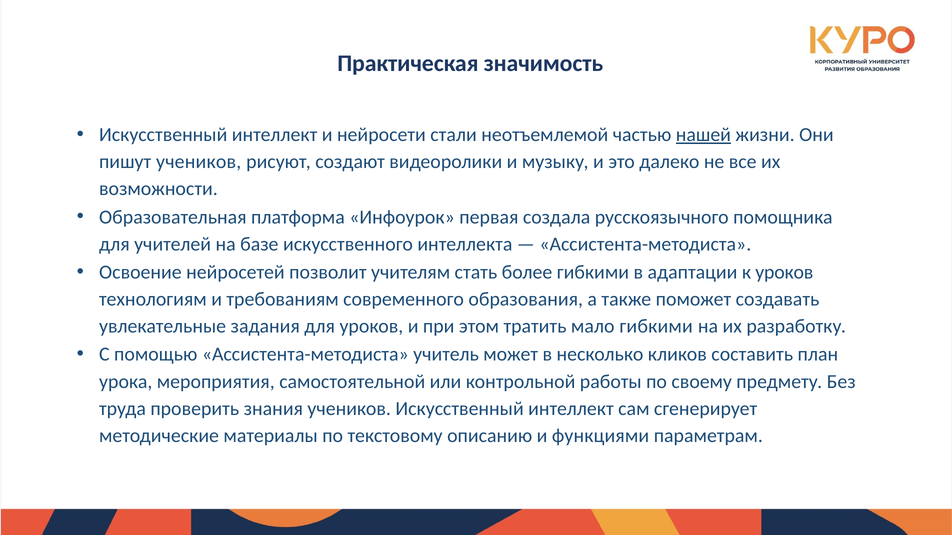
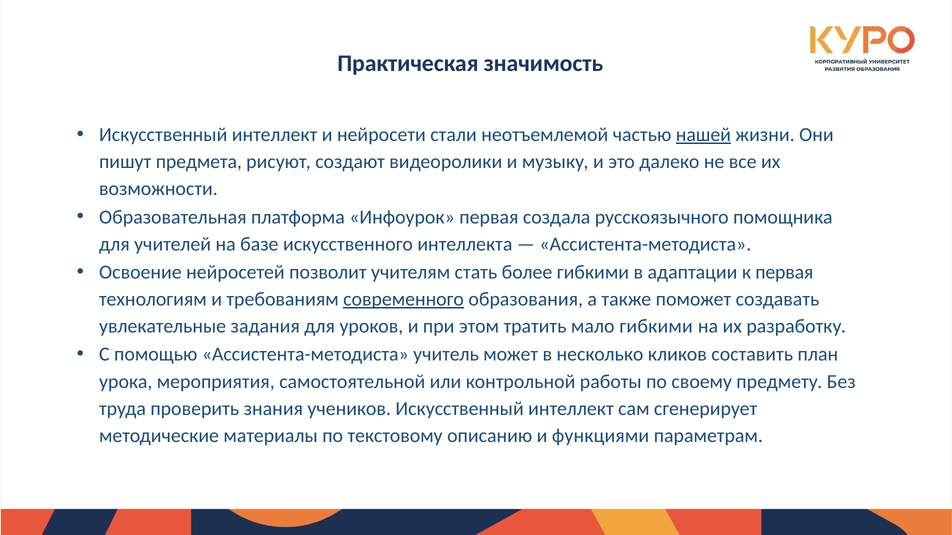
пишут учеников: учеников -> предмета
к уроков: уроков -> первая
современного underline: none -> present
